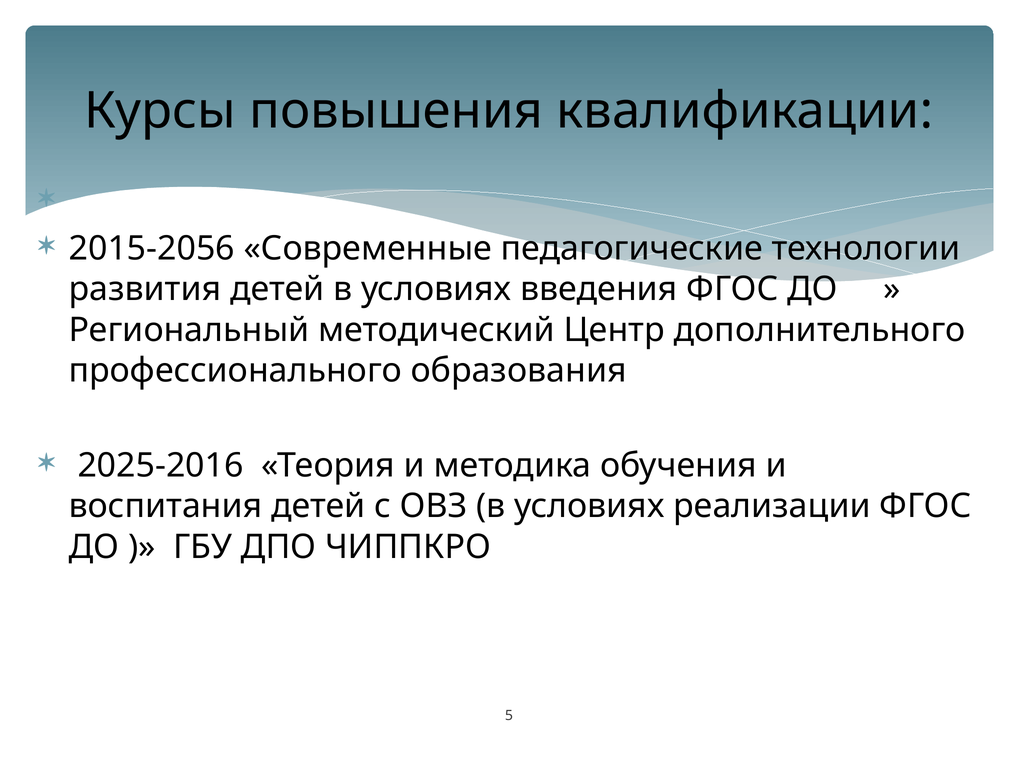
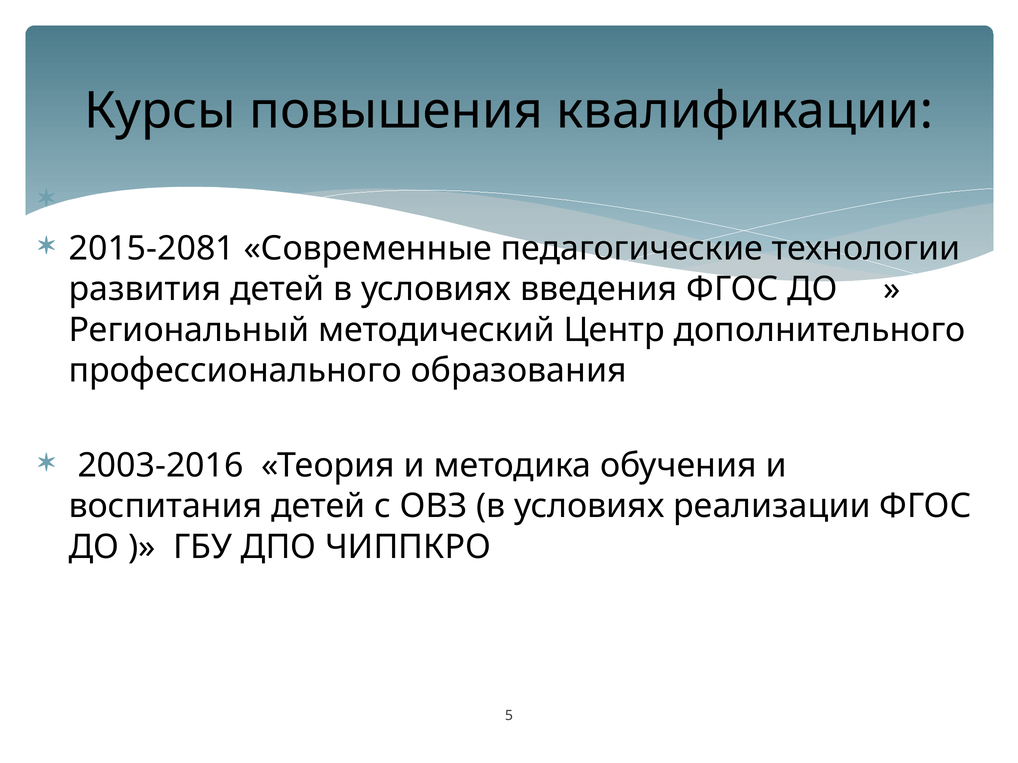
2015-2056: 2015-2056 -> 2015-2081
2025-2016: 2025-2016 -> 2003-2016
